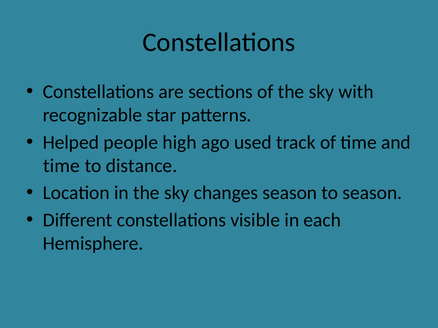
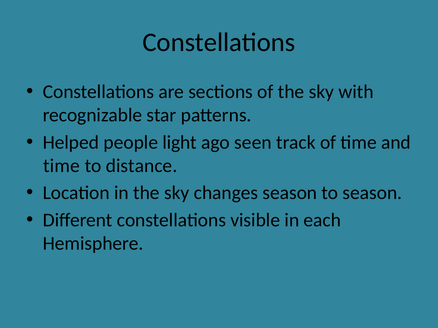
high: high -> light
used: used -> seen
